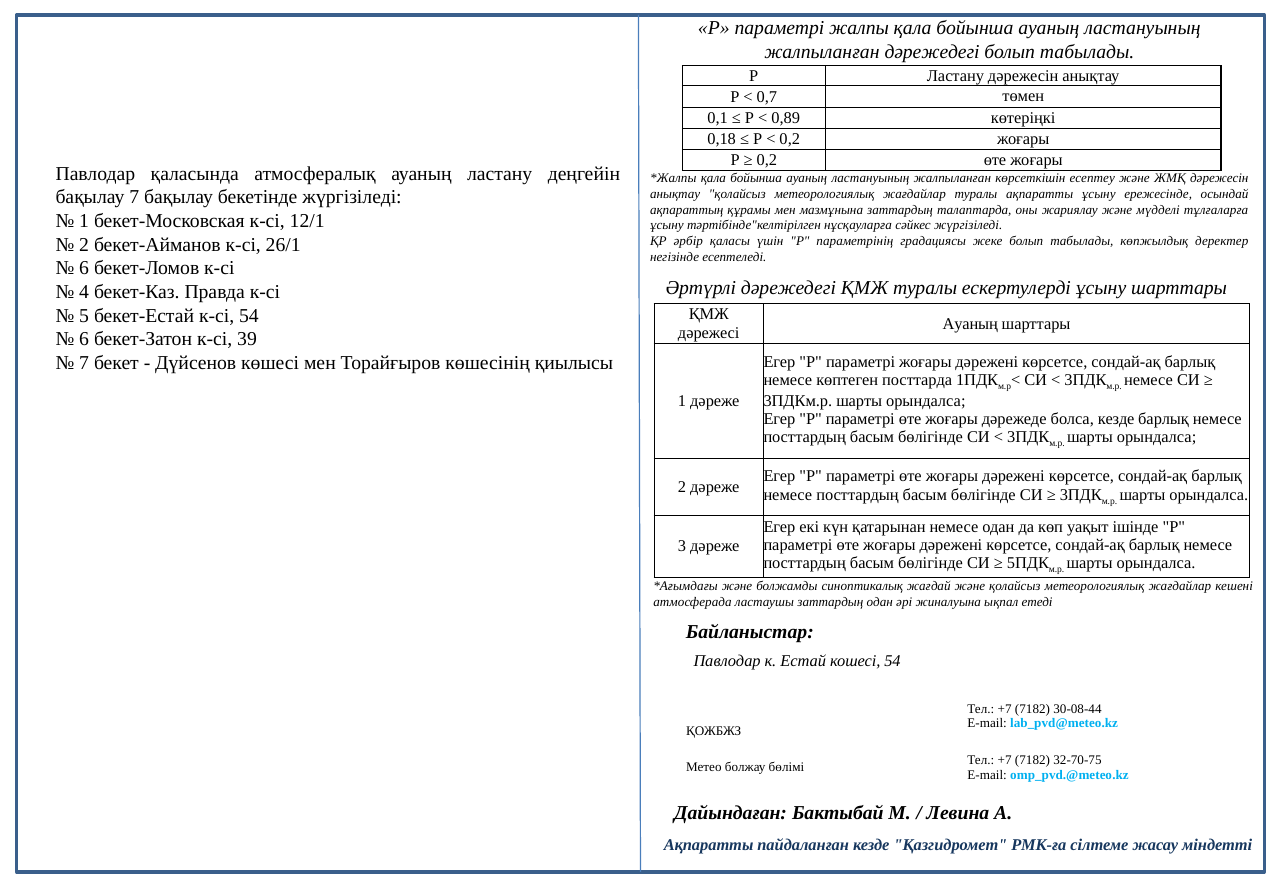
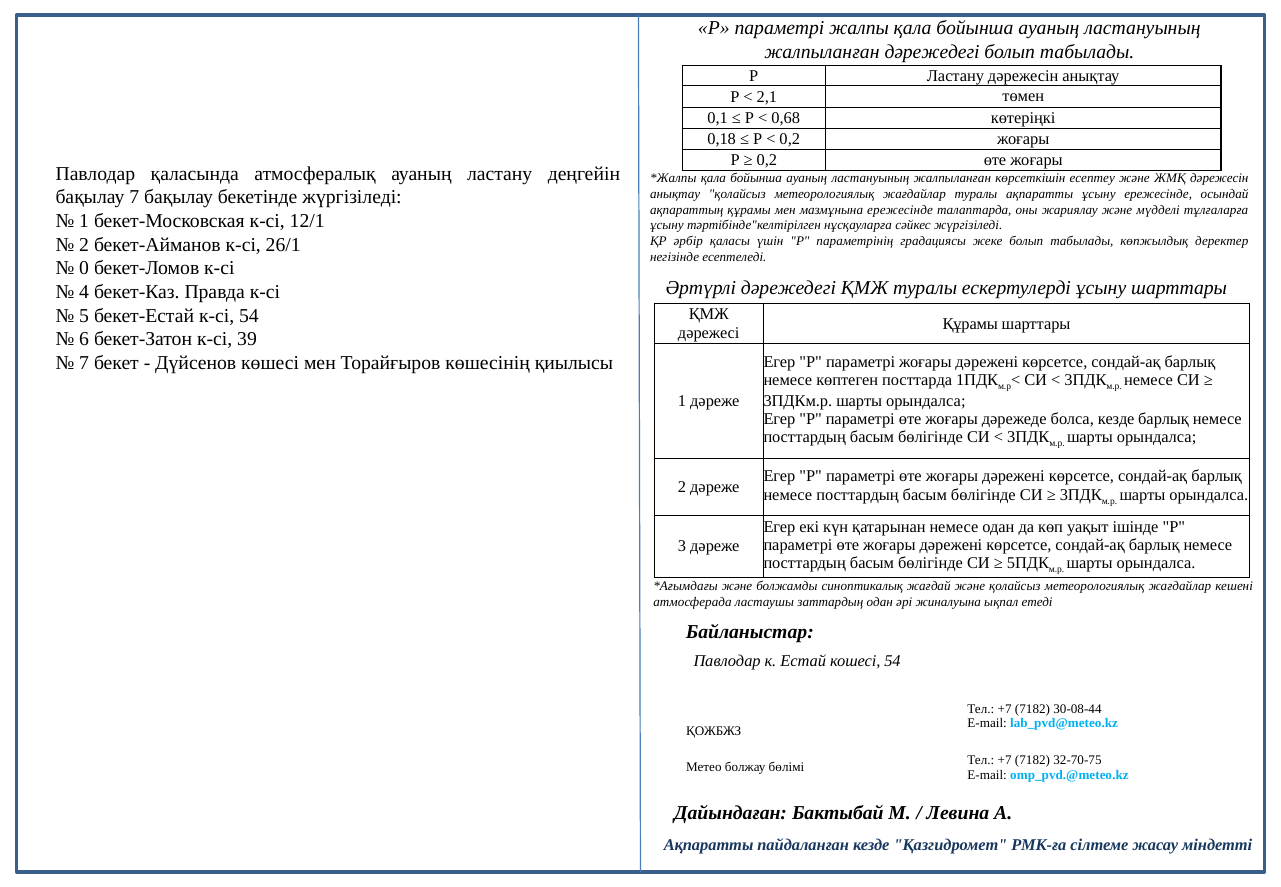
0,7: 0,7 -> 2,1
0,89: 0,89 -> 0,68
мазмұнына заттардың: заттардың -> ережесінде
6 at (84, 268): 6 -> 0
Ауаның at (970, 324): Ауаның -> Құрамы
